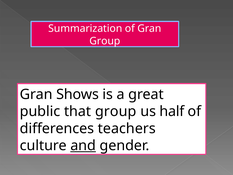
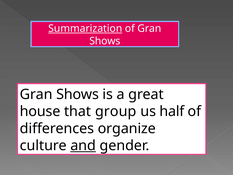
Summarization underline: none -> present
Group at (105, 41): Group -> Shows
public: public -> house
teachers: teachers -> organize
